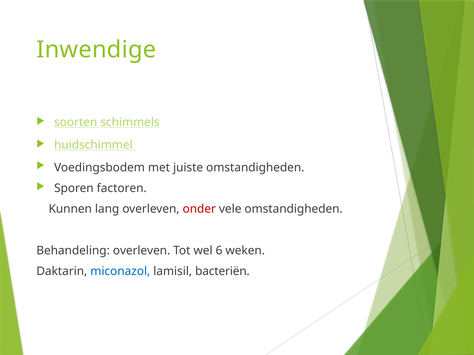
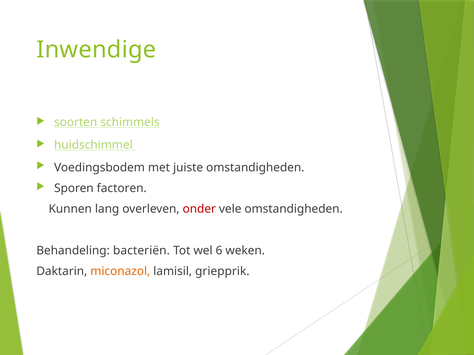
Behandeling overleven: overleven -> bacteriën
miconazol colour: blue -> orange
bacteriën: bacteriën -> griepprik
